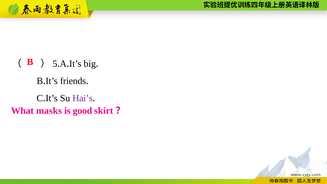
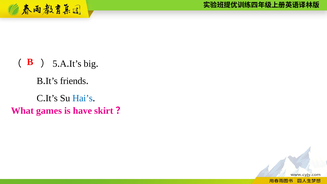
Hai’s colour: purple -> blue
masks: masks -> games
good: good -> have
